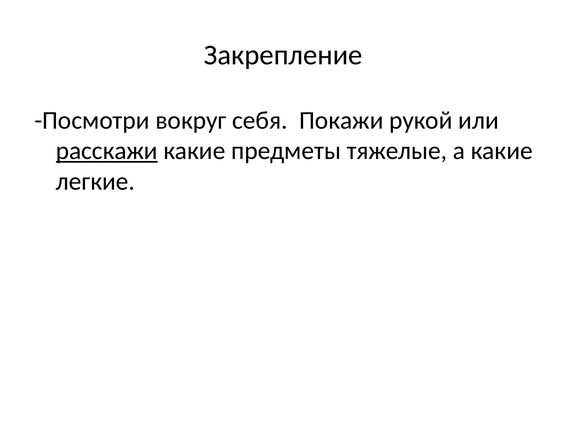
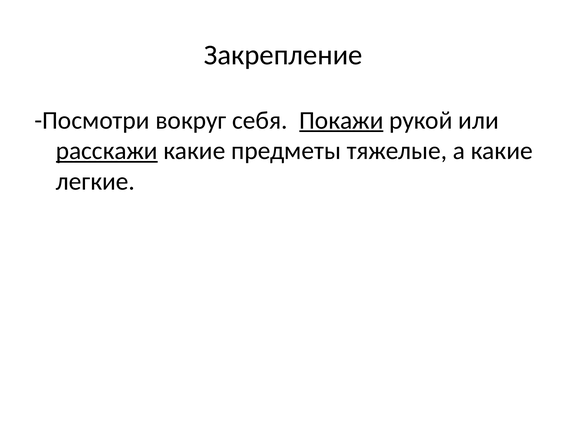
Покажи underline: none -> present
